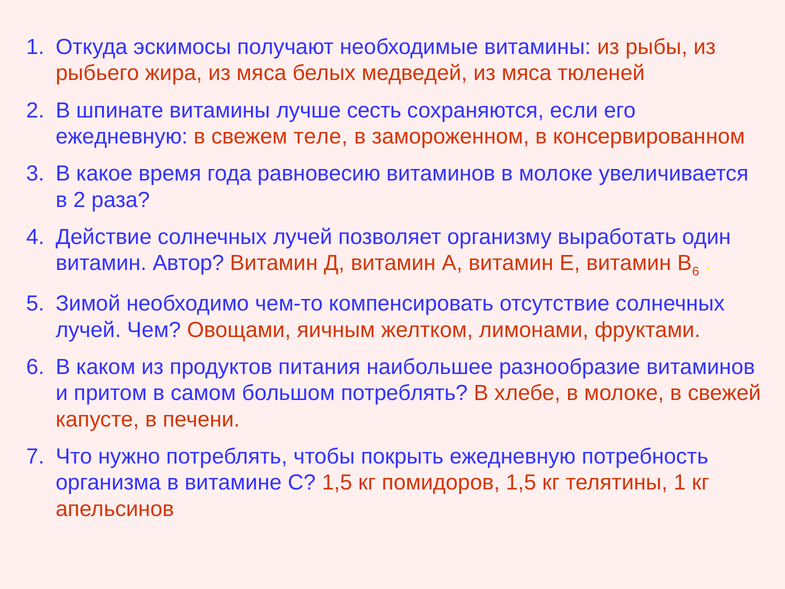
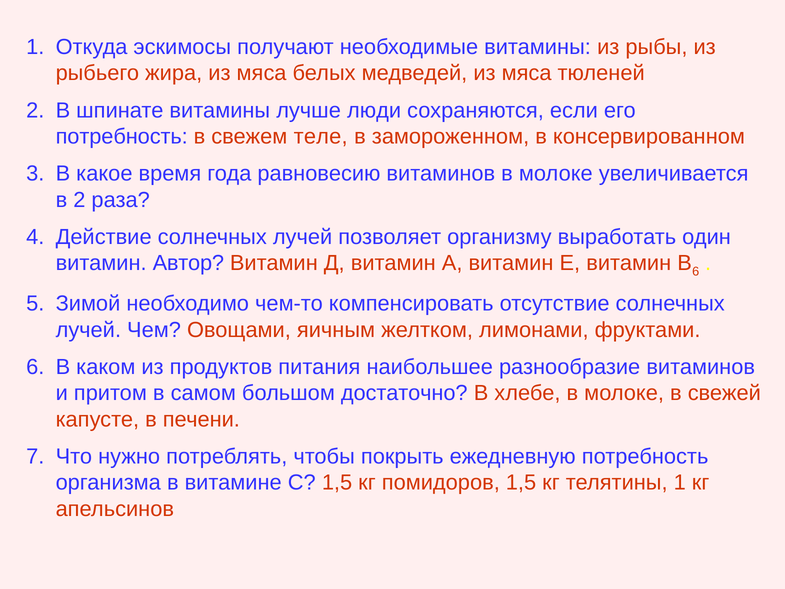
сесть: сесть -> люди
ежедневную at (122, 136): ежедневную -> потребность
большом потреблять: потреблять -> достаточно
